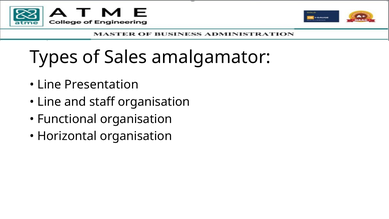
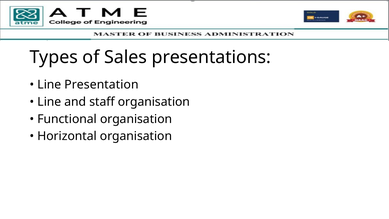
amalgamator: amalgamator -> presentations
